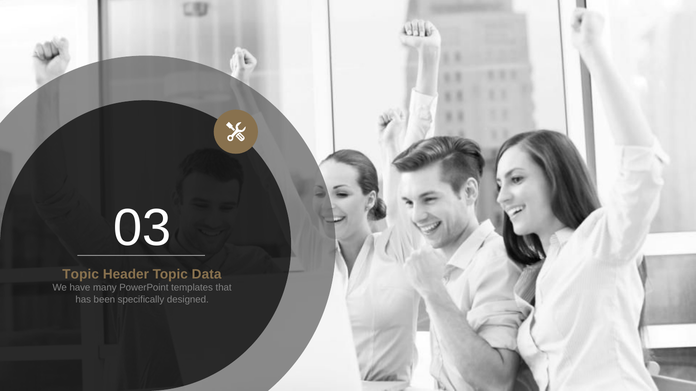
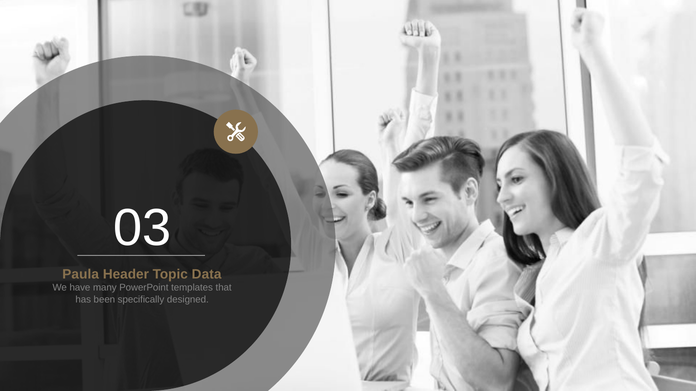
Topic at (81, 274): Topic -> Paula
